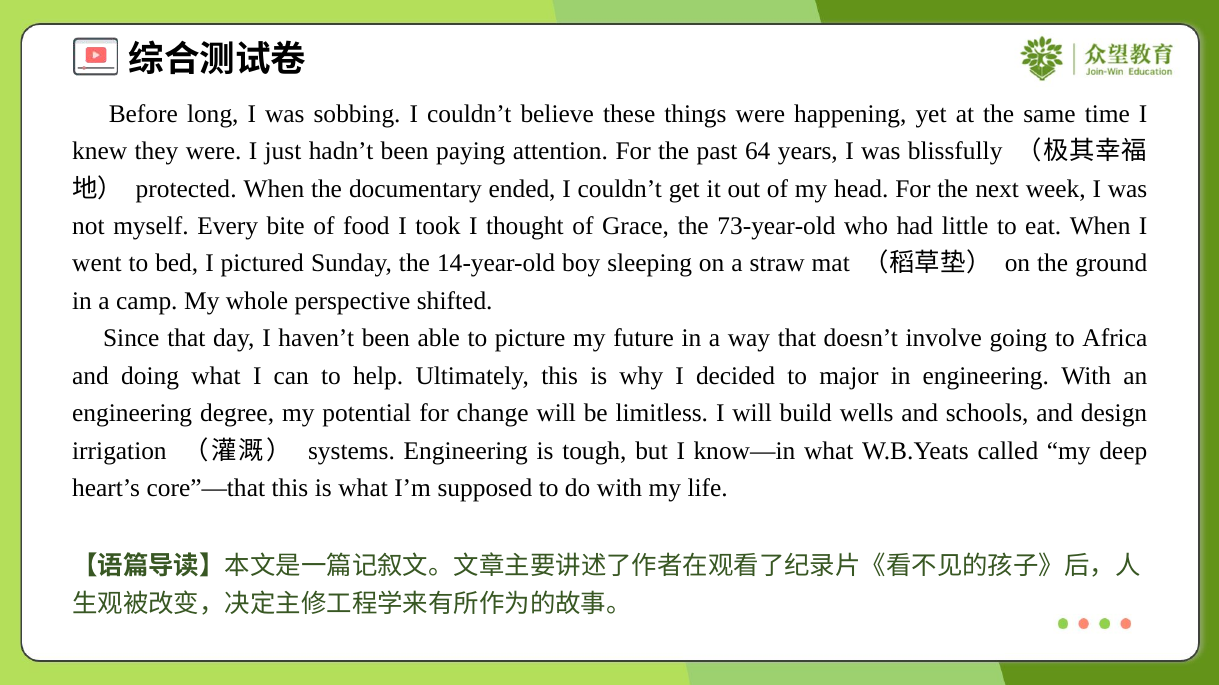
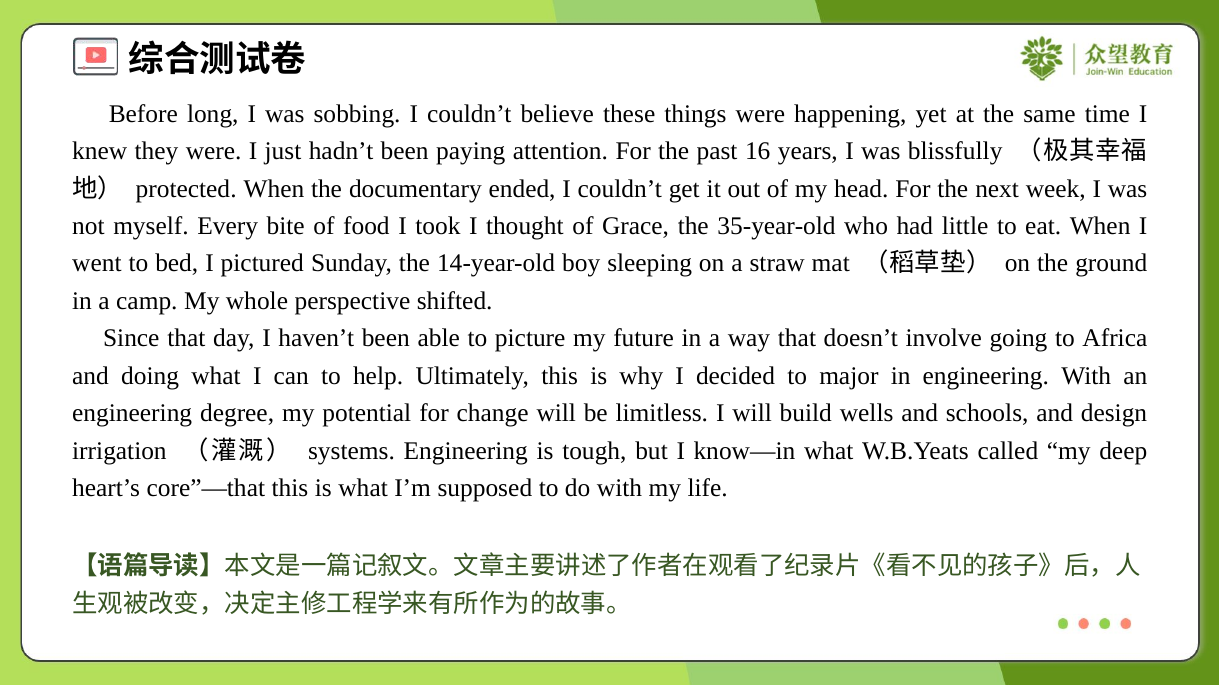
64: 64 -> 16
73-year-old: 73-year-old -> 35-year-old
